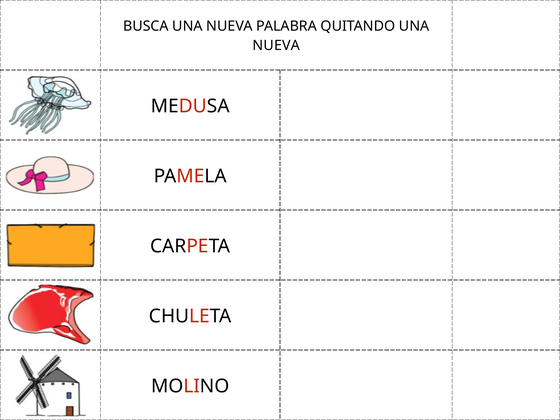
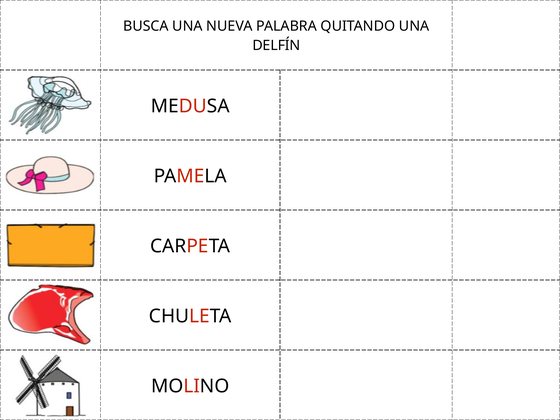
NUEVA at (276, 46): NUEVA -> DELFÍN
